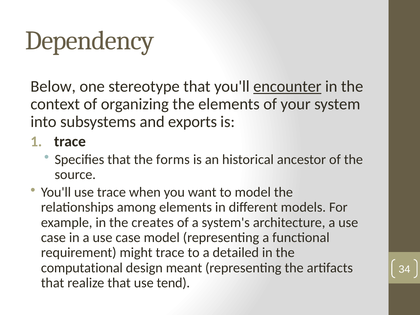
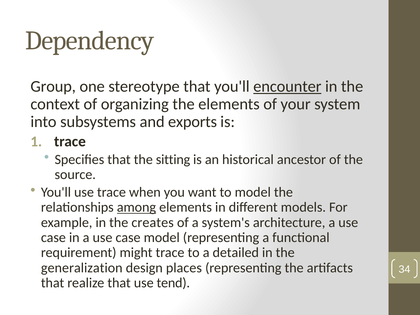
Below: Below -> Group
forms: forms -> sitting
among underline: none -> present
computational: computational -> generalization
meant: meant -> places
